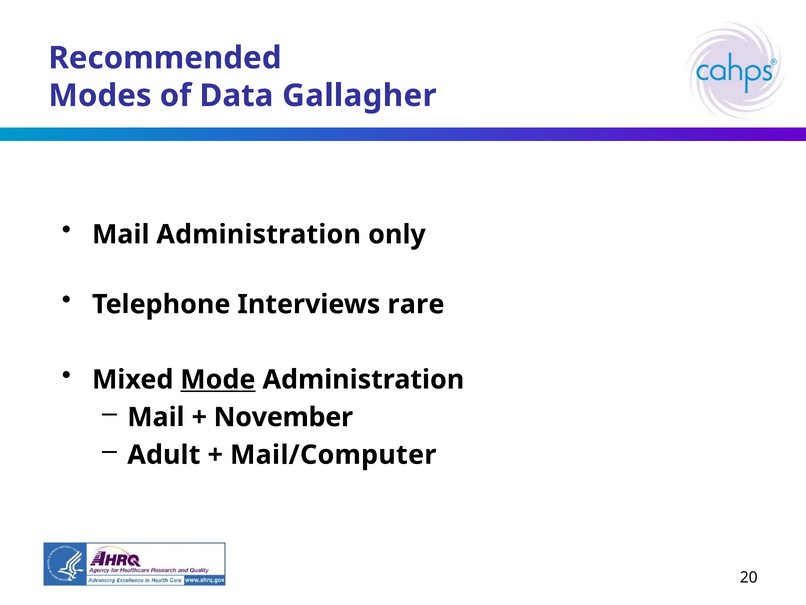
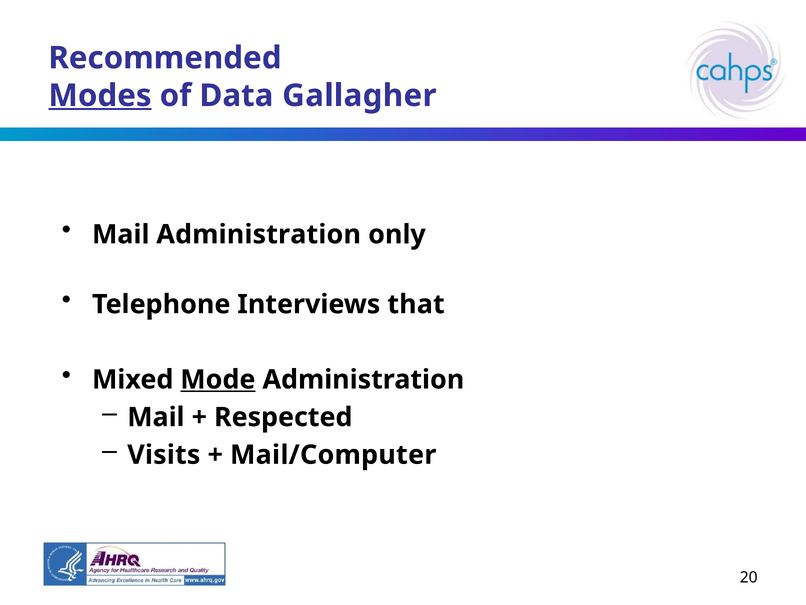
Modes underline: none -> present
rare: rare -> that
November: November -> Respected
Adult: Adult -> Visits
